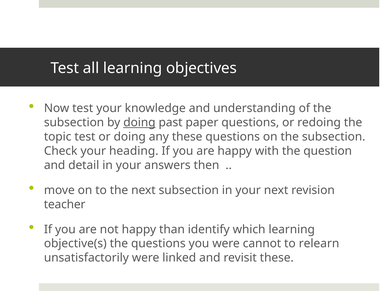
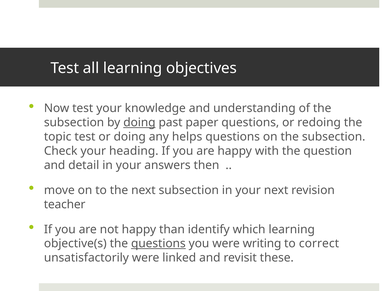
any these: these -> helps
questions at (158, 244) underline: none -> present
cannot: cannot -> writing
relearn: relearn -> correct
